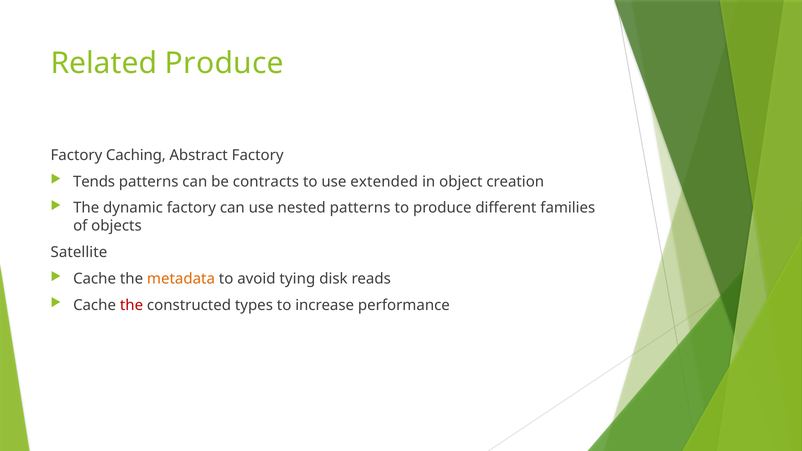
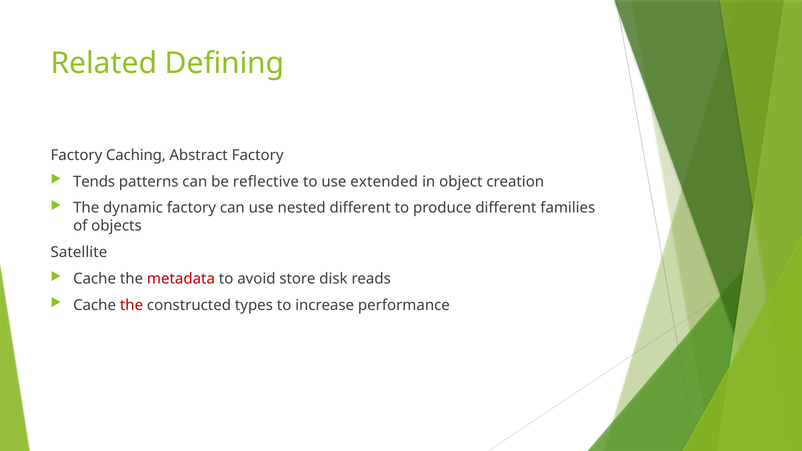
Related Produce: Produce -> Defining
contracts: contracts -> reflective
nested patterns: patterns -> different
metadata colour: orange -> red
tying: tying -> store
